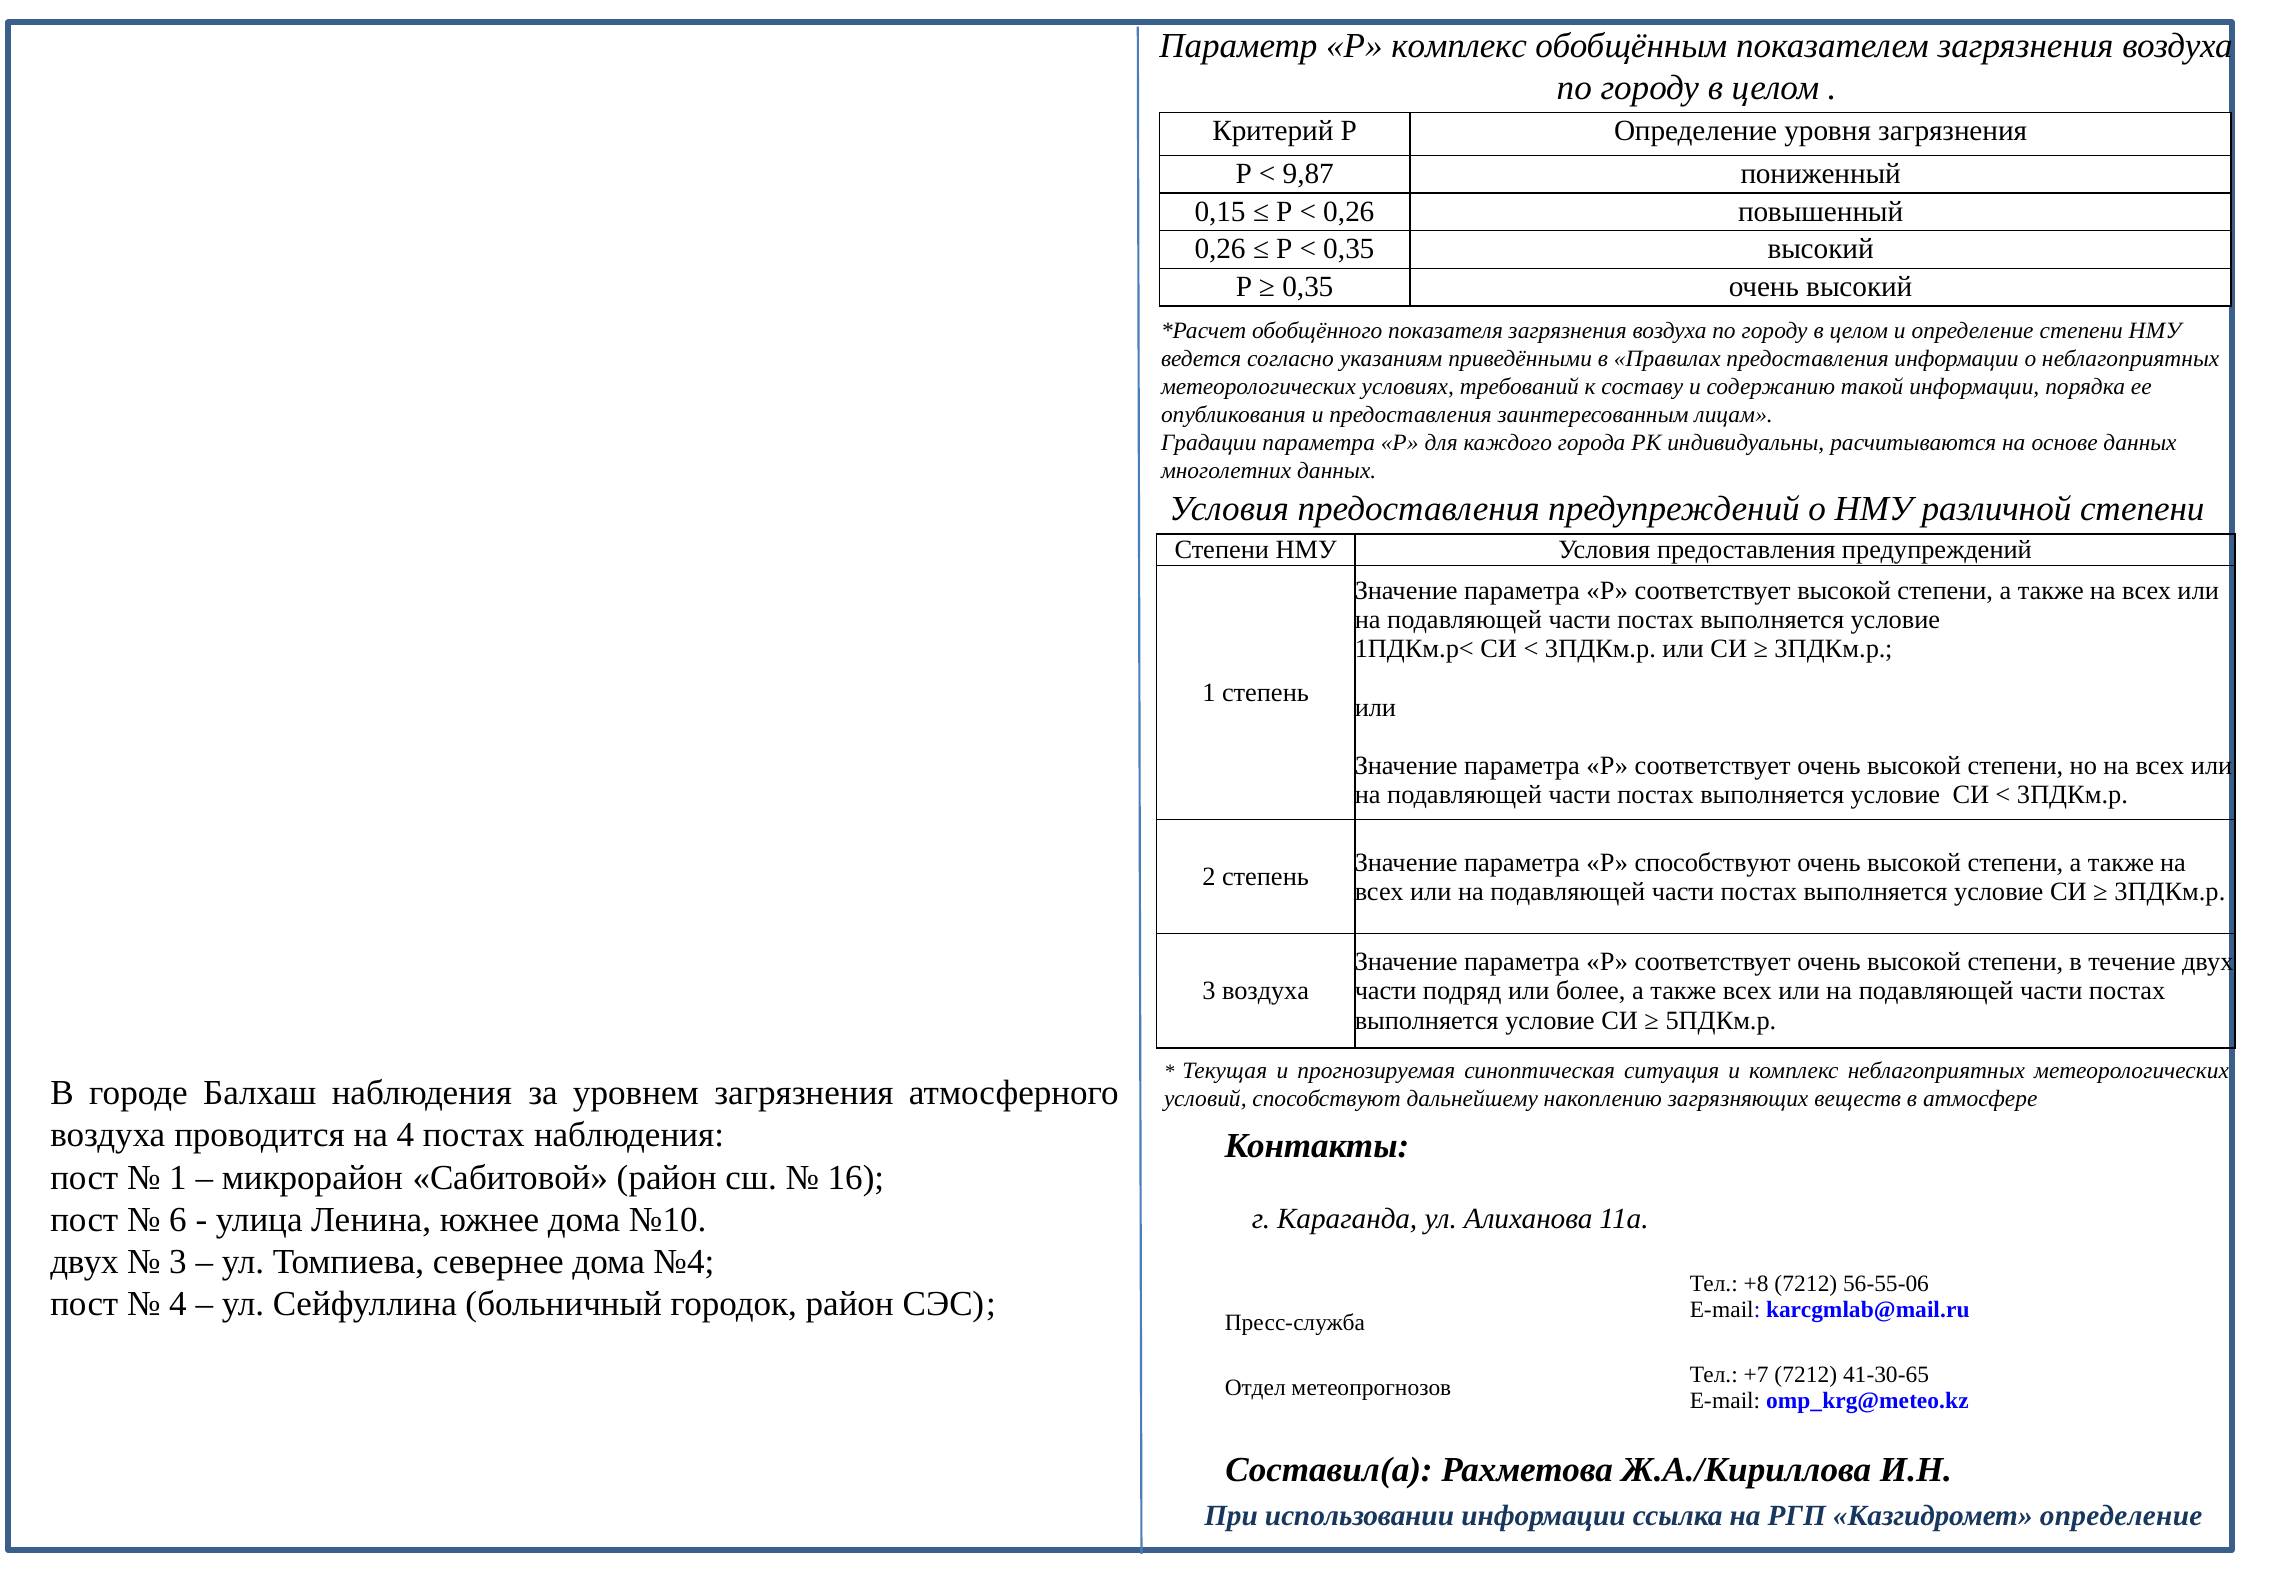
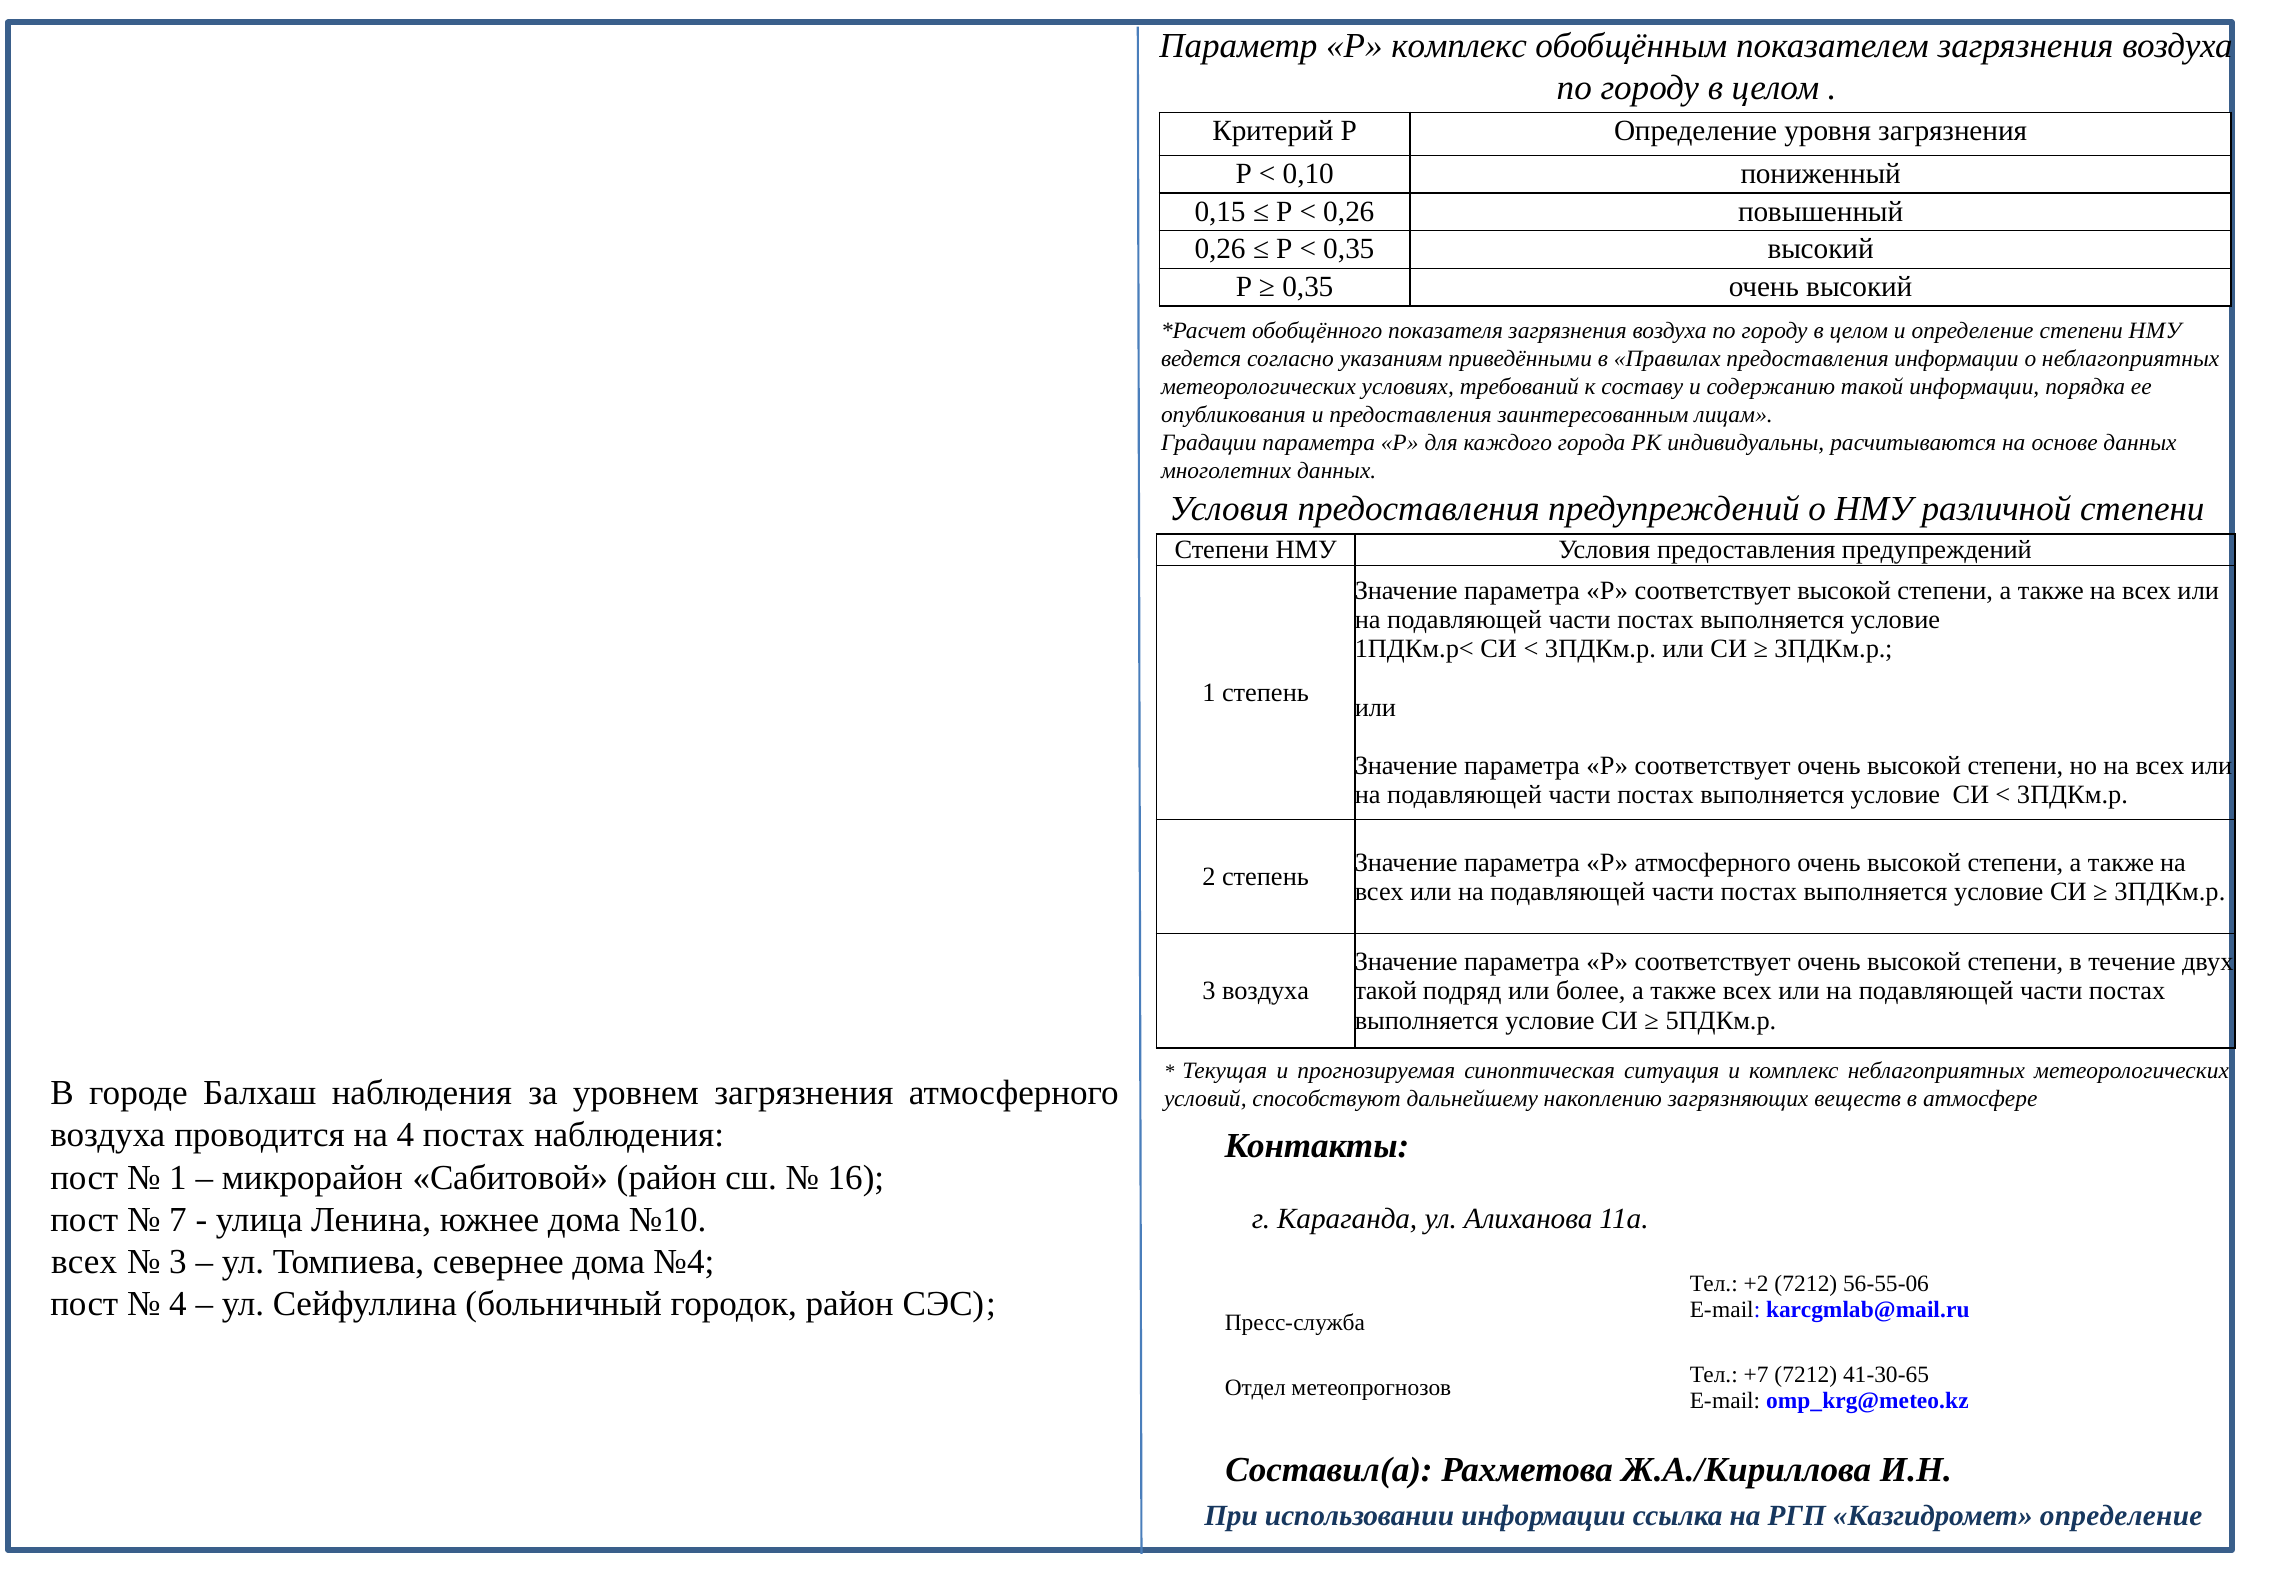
9,87: 9,87 -> 0,10
Р способствуют: способствуют -> атмосферного
части at (1386, 991): части -> такой
6: 6 -> 7
двух at (84, 1261): двух -> всех
+8: +8 -> +2
